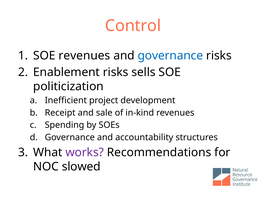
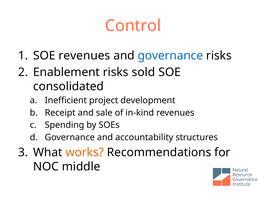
sells: sells -> sold
politicization: politicization -> consolidated
works colour: purple -> orange
slowed: slowed -> middle
